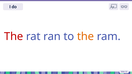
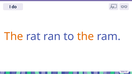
The at (14, 37) colour: red -> orange
